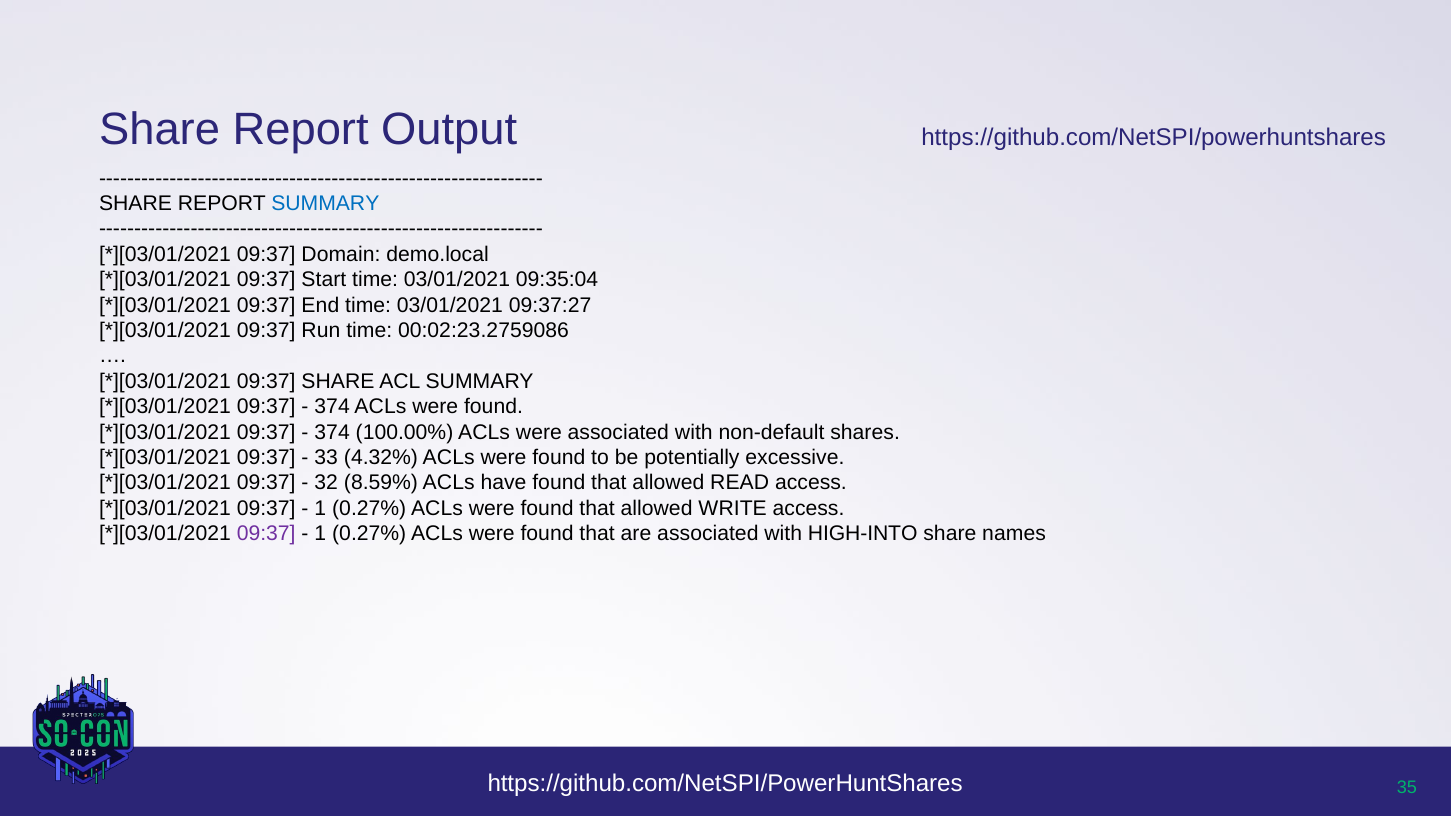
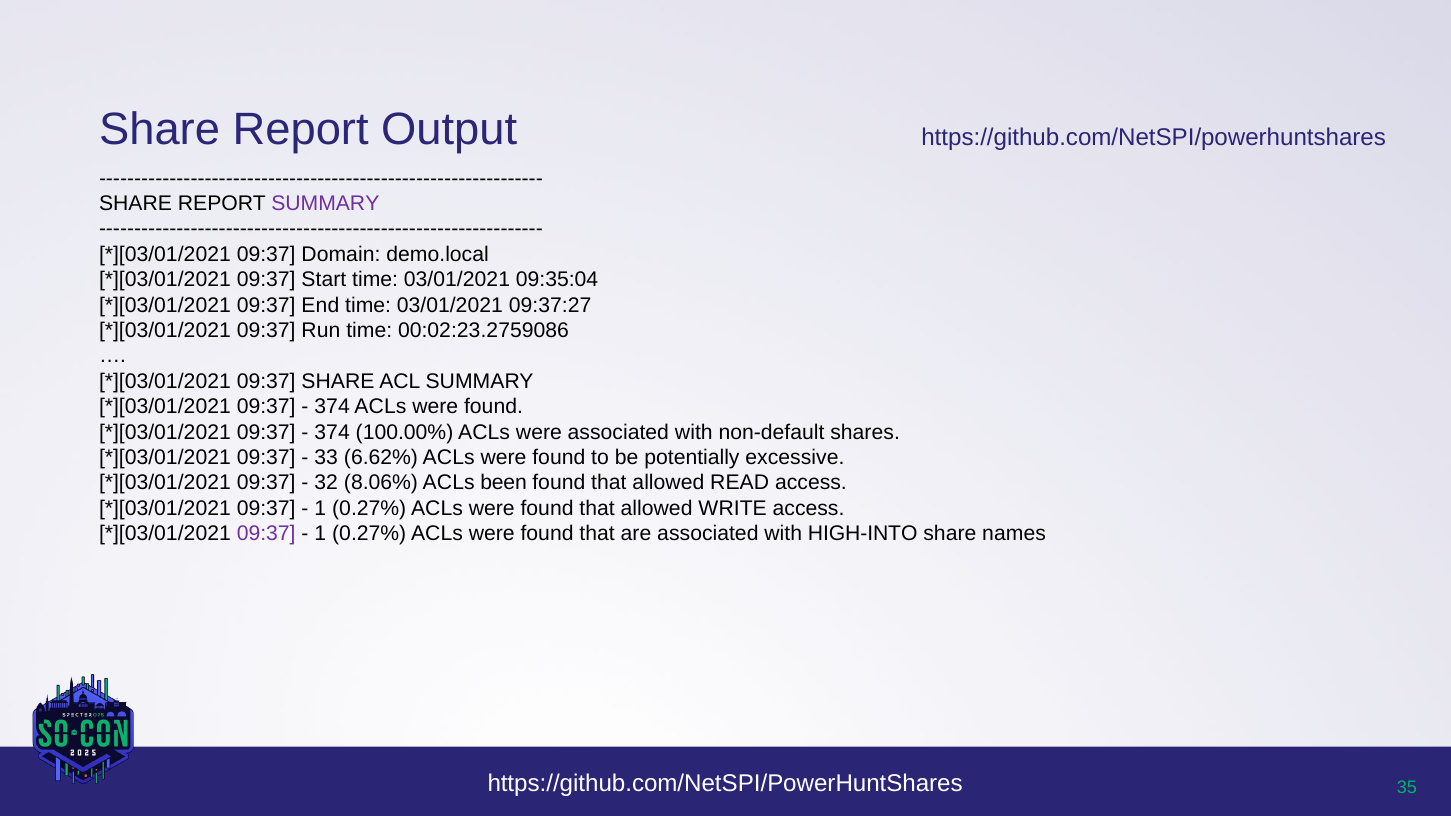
SUMMARY at (325, 204) colour: blue -> purple
4.32%: 4.32% -> 6.62%
8.59%: 8.59% -> 8.06%
have: have -> been
